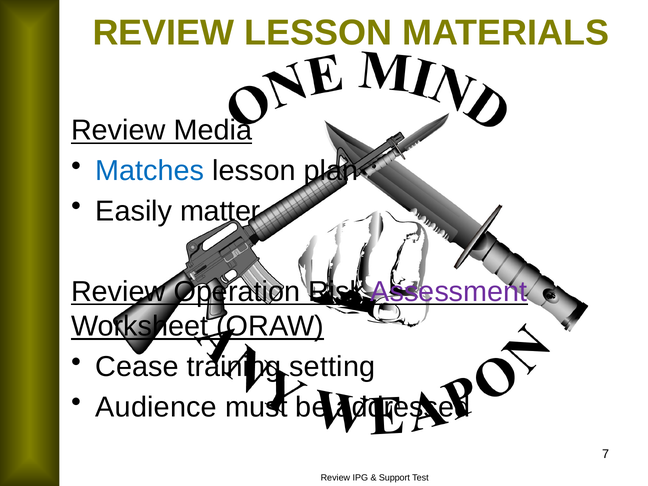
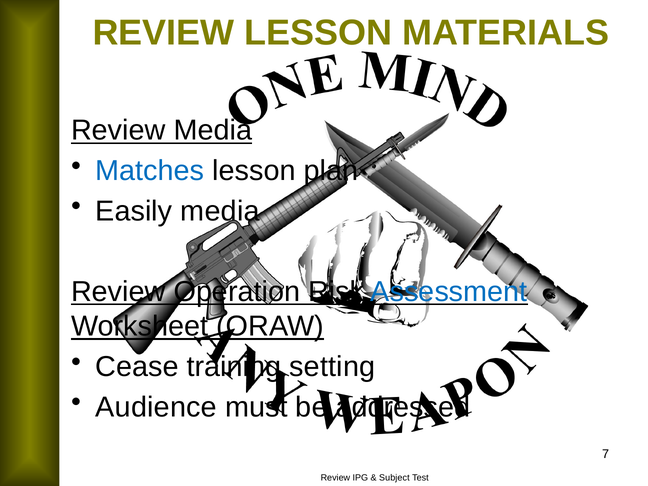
Easily matter: matter -> media
Assessment colour: purple -> blue
Support: Support -> Subject
